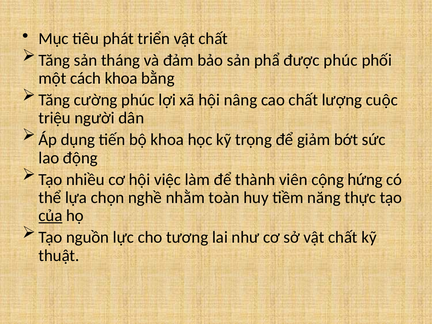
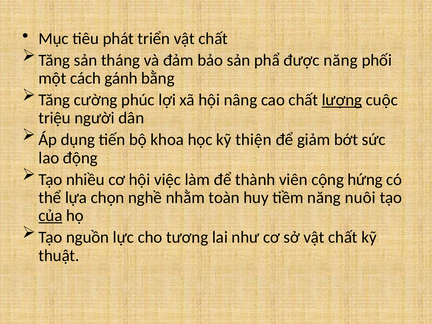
được phúc: phúc -> năng
cách khoa: khoa -> gánh
lượng underline: none -> present
trọng: trọng -> thiện
thực: thực -> nuôi
